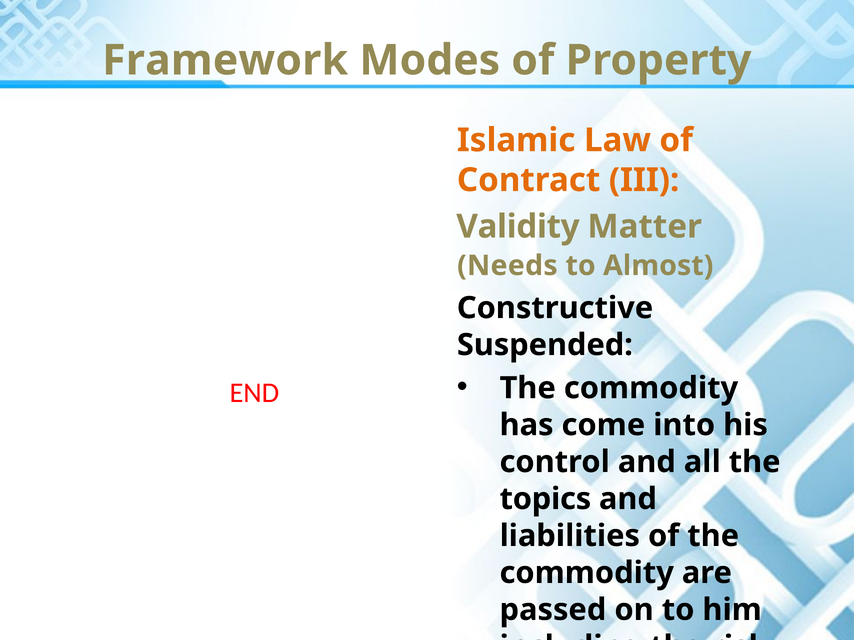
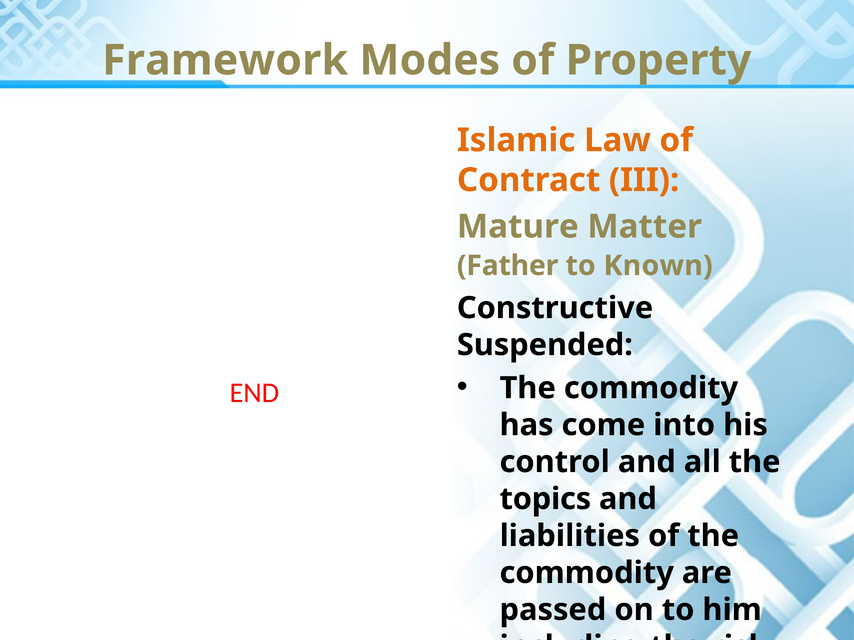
Validity: Validity -> Mature
Needs: Needs -> Father
Almost: Almost -> Known
